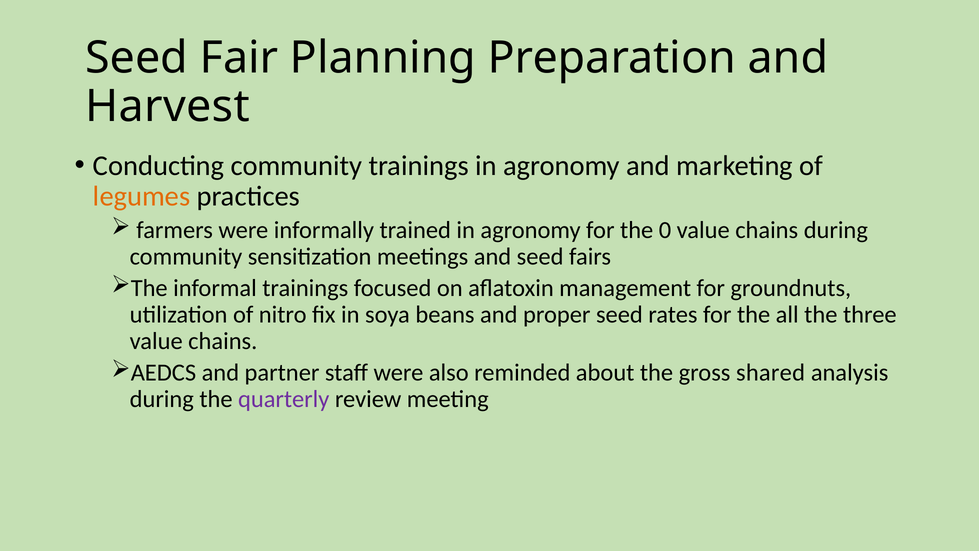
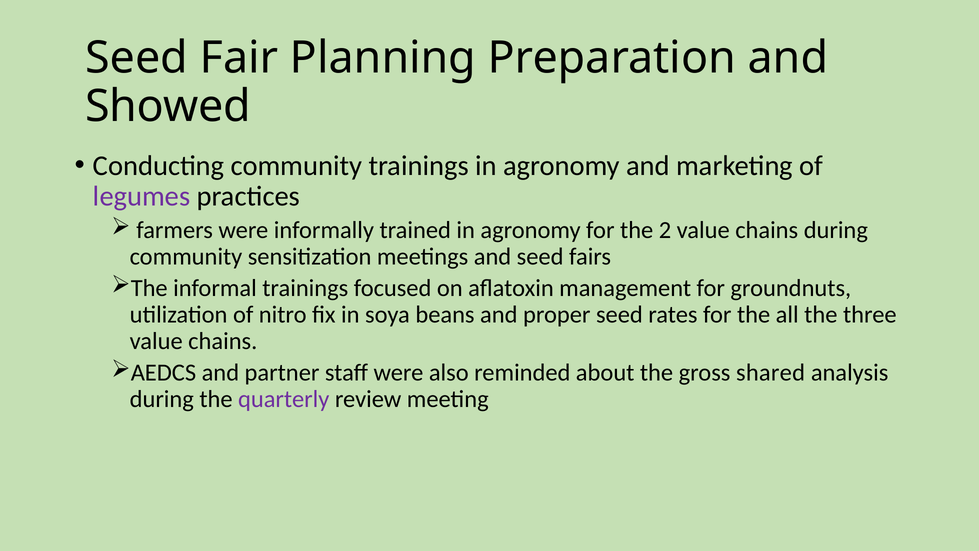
Harvest: Harvest -> Showed
legumes colour: orange -> purple
0: 0 -> 2
